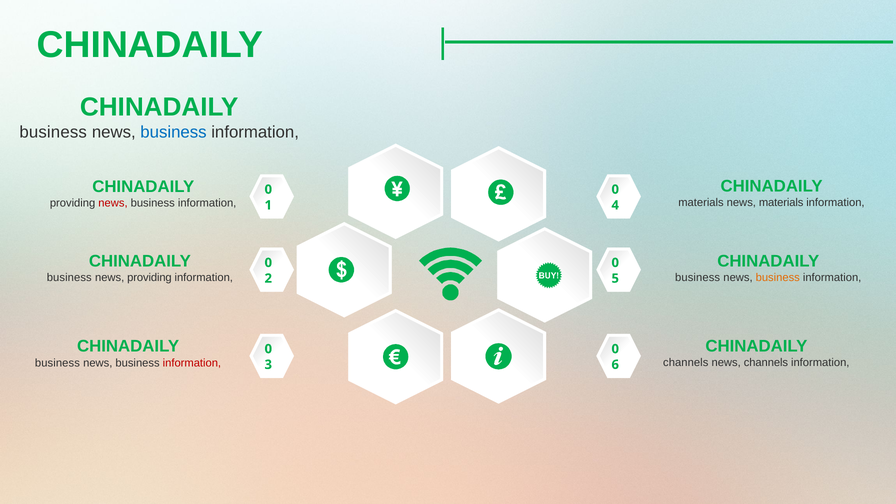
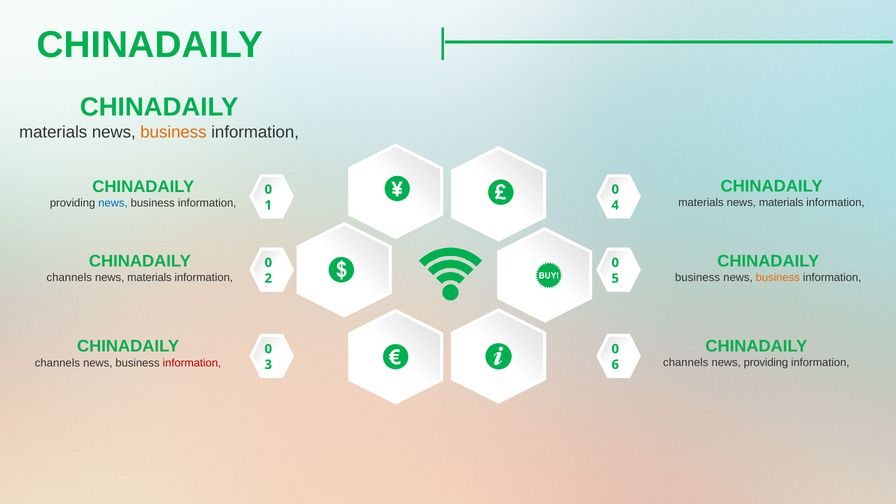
business at (53, 132): business -> materials
business at (173, 132) colour: blue -> orange
news at (113, 203) colour: red -> blue
business at (69, 278): business -> channels
providing at (149, 278): providing -> materials
news channels: channels -> providing
business at (57, 363): business -> channels
